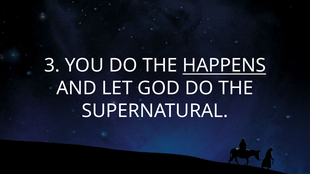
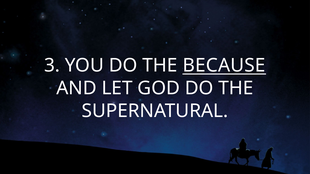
HAPPENS: HAPPENS -> BECAUSE
